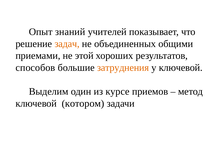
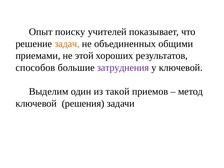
знаний: знаний -> поиску
затруднения colour: orange -> purple
курсе: курсе -> такой
котором: котором -> решения
